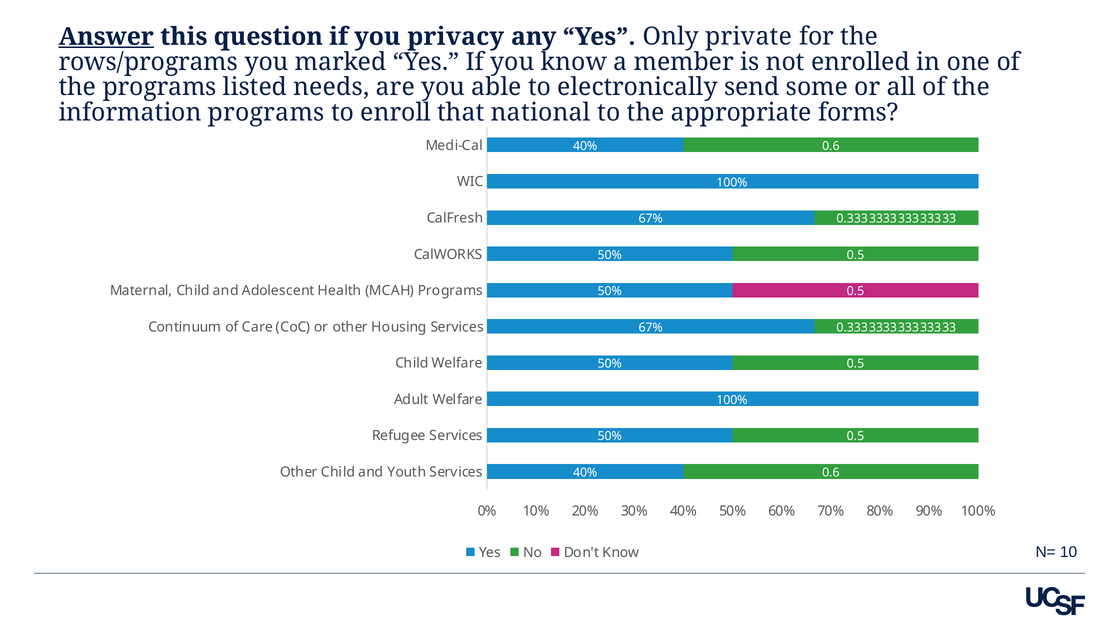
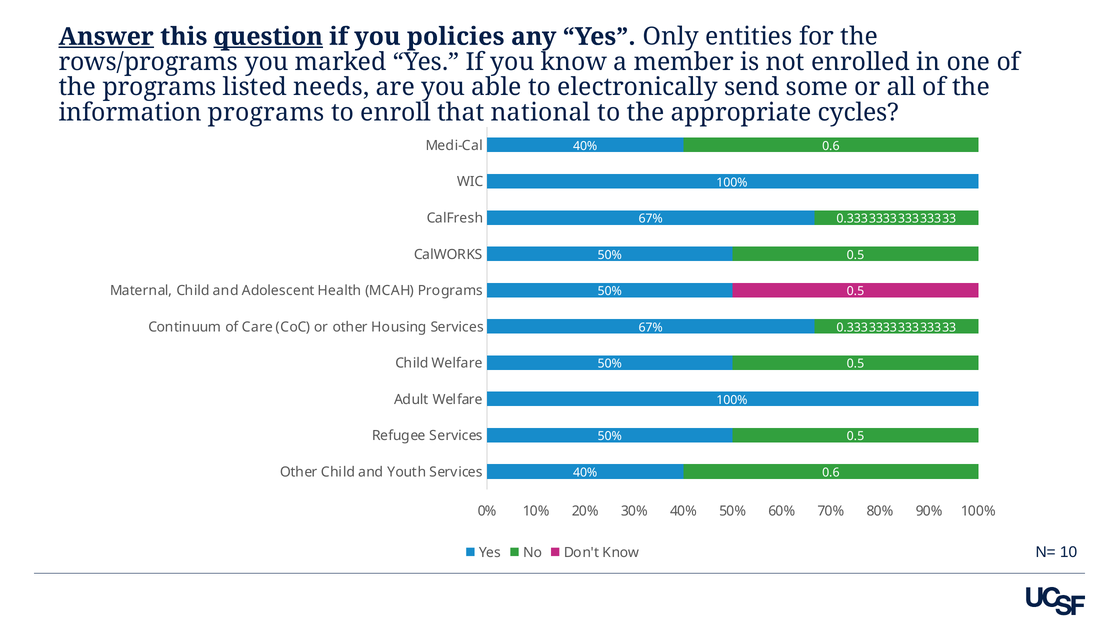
question underline: none -> present
privacy: privacy -> policies
private: private -> entities
forms: forms -> cycles
